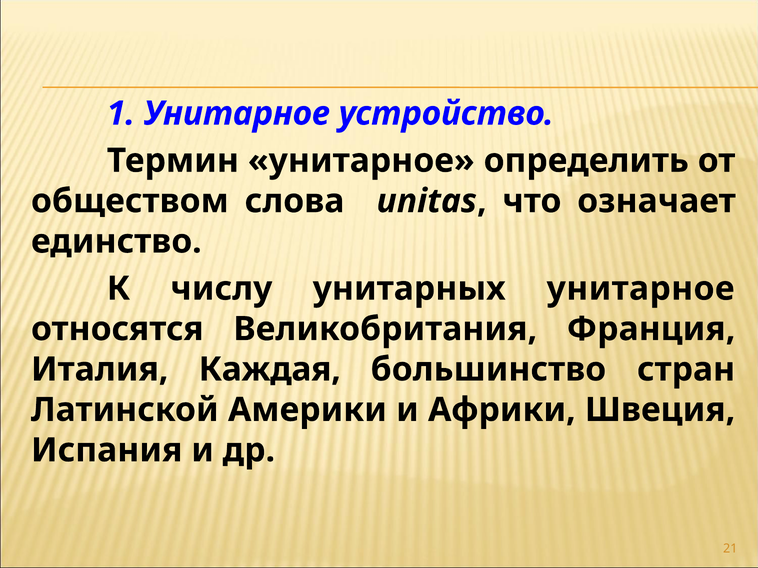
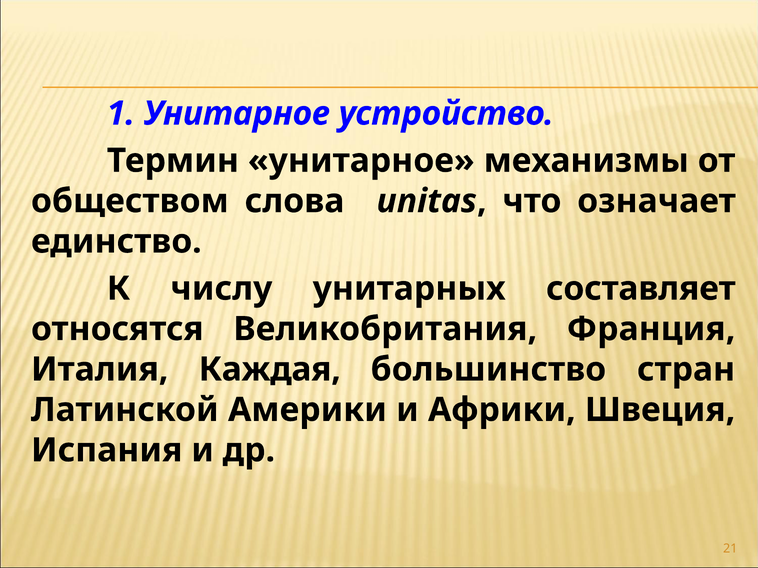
определить: определить -> механизмы
унитарных унитарное: унитарное -> составляет
